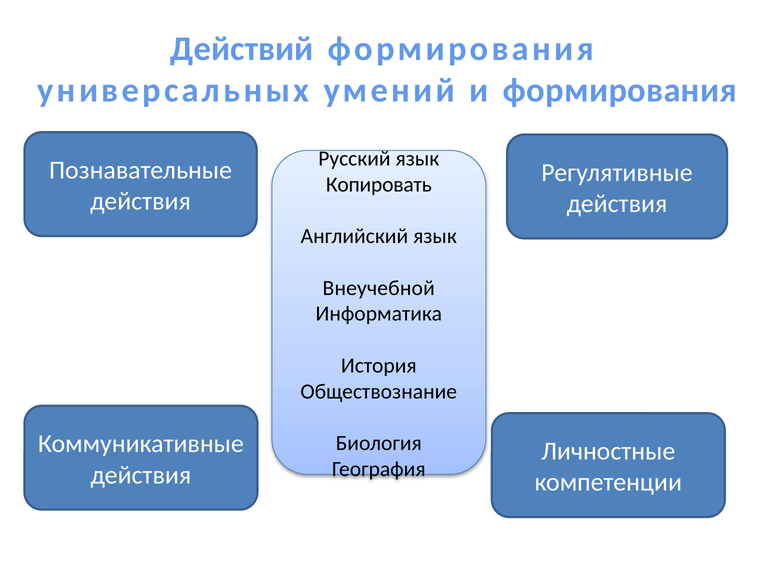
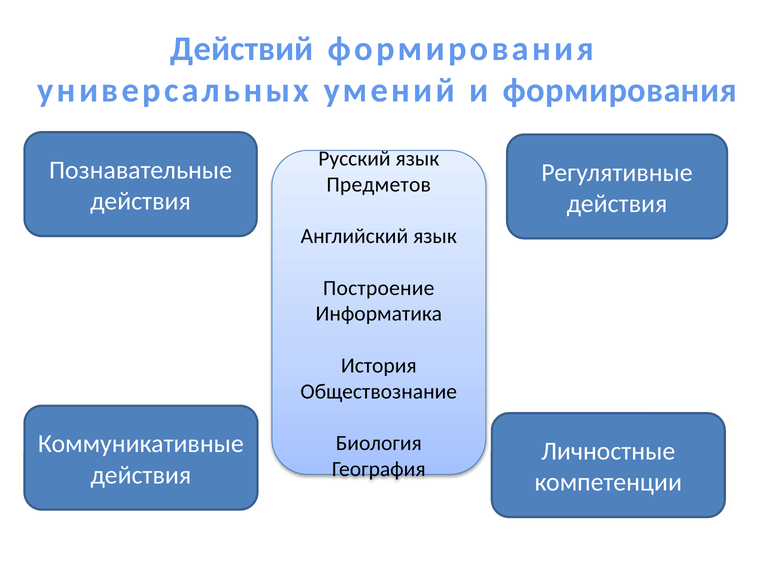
Копировать: Копировать -> Предметов
Внеучебной: Внеучебной -> Построение
